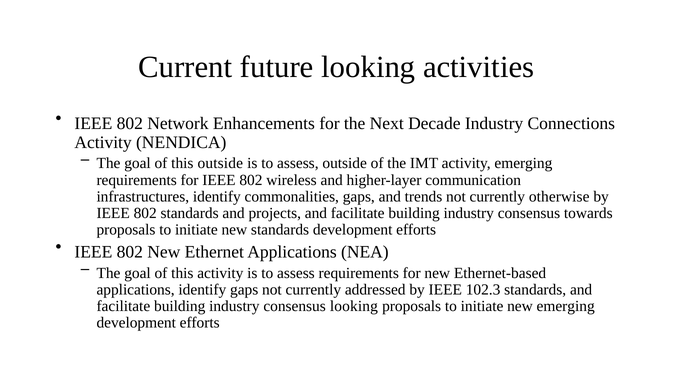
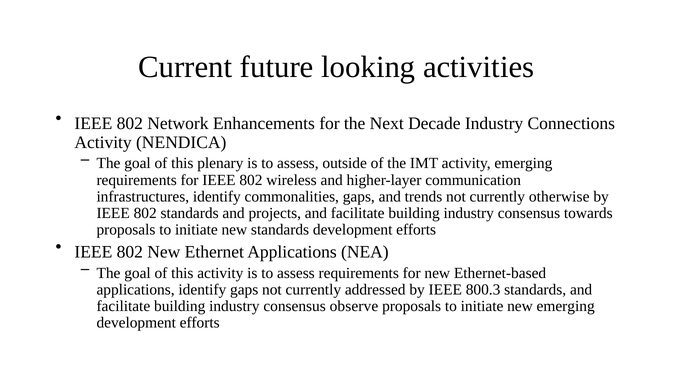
this outside: outside -> plenary
102.3: 102.3 -> 800.3
consensus looking: looking -> observe
